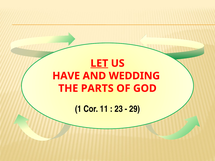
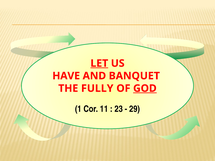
WEDDING: WEDDING -> BANQUET
PARTS: PARTS -> FULLY
GOD underline: none -> present
